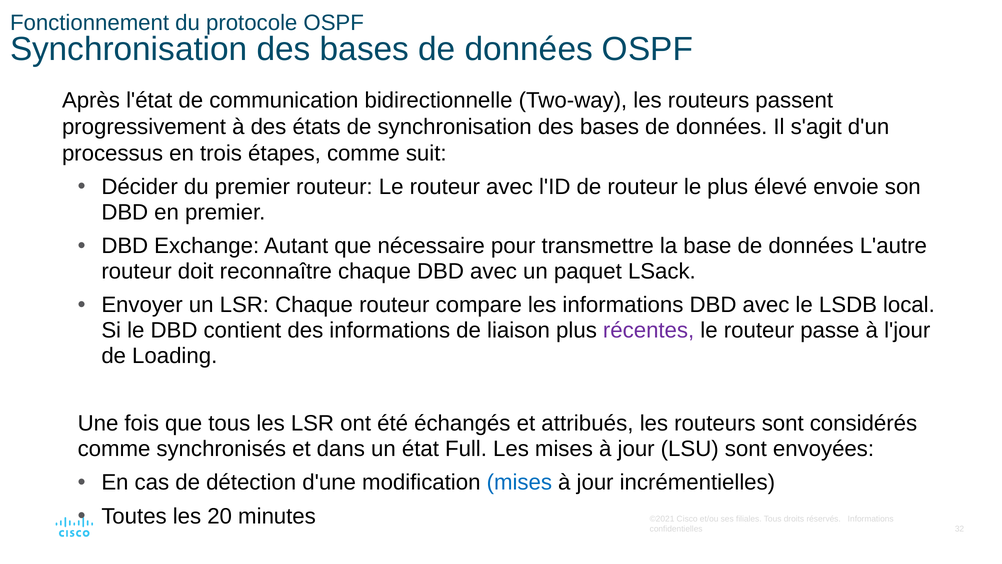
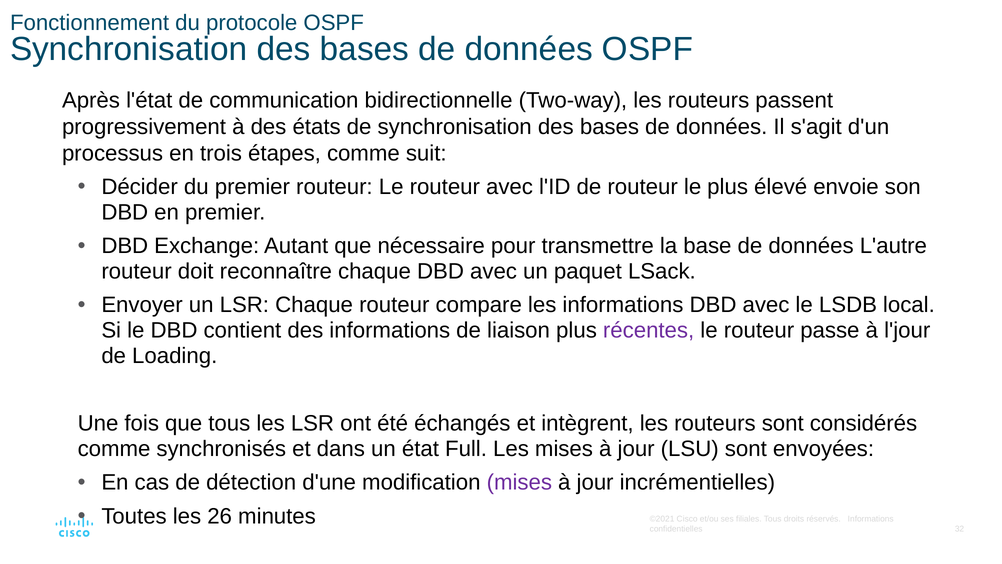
attribués: attribués -> intègrent
mises at (519, 482) colour: blue -> purple
20: 20 -> 26
